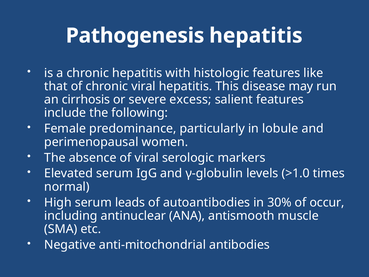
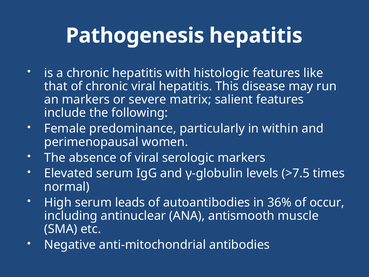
an cirrhosis: cirrhosis -> markers
excess: excess -> matrix
lobule: lobule -> within
>1.0: >1.0 -> >7.5
30%: 30% -> 36%
